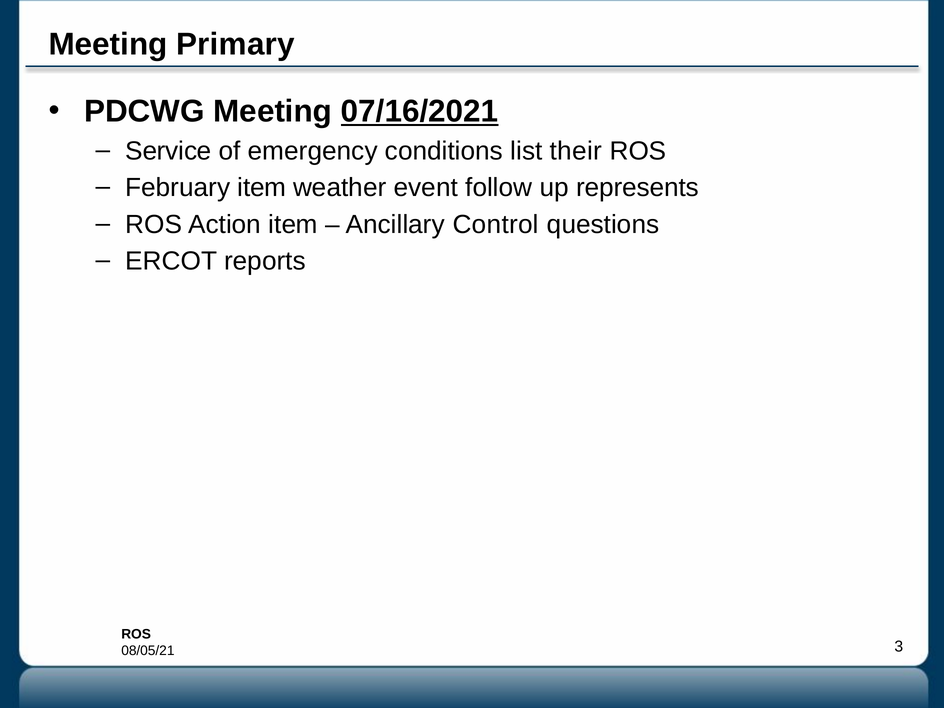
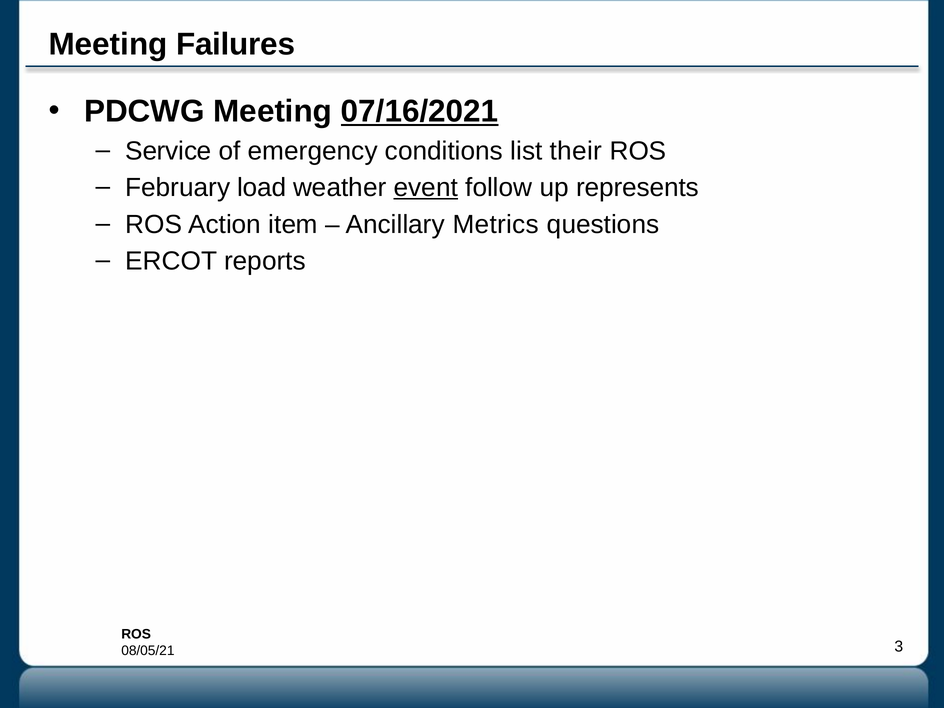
Primary: Primary -> Failures
February item: item -> load
event underline: none -> present
Control: Control -> Metrics
